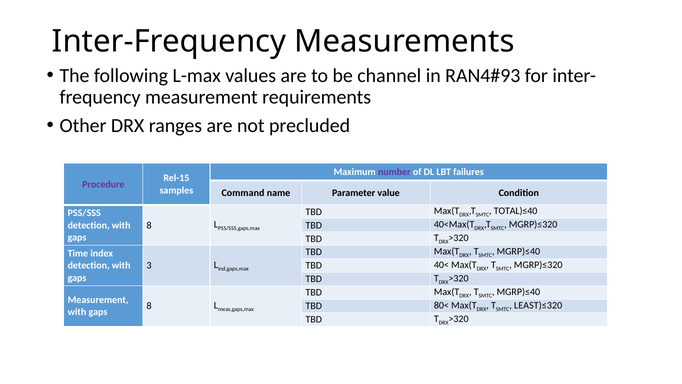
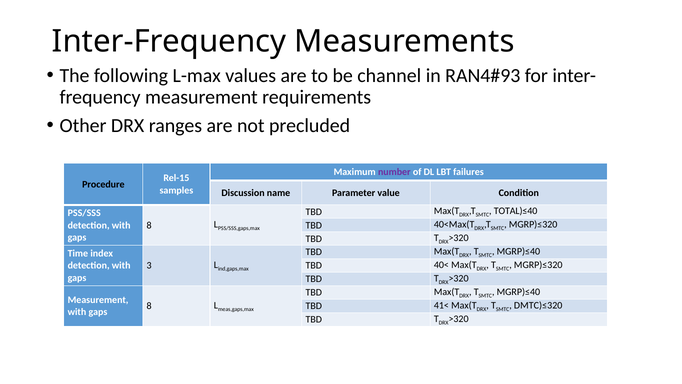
Procedure colour: purple -> black
Command: Command -> Discussion
80<: 80< -> 41<
LEAST)≤320: LEAST)≤320 -> DMTC)≤320
